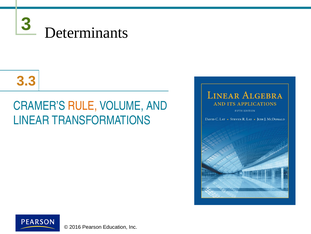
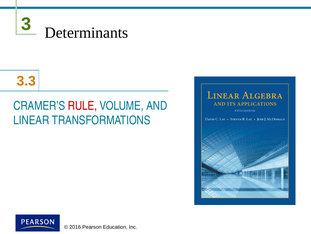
RULE colour: orange -> red
